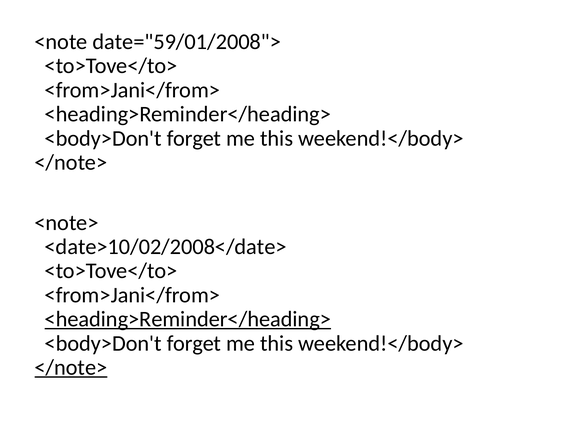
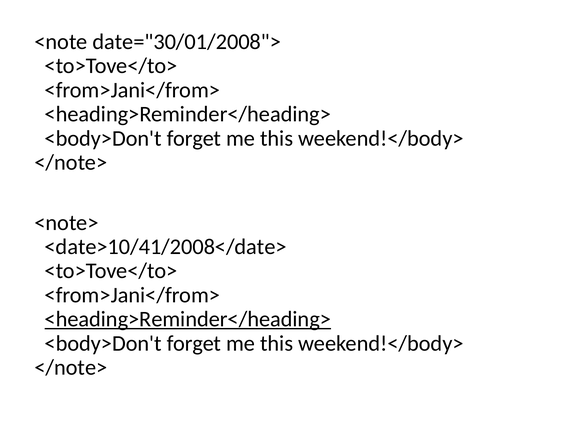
date="59/01/2008">: date="59/01/2008"> -> date="30/01/2008">
<date>10/02/2008</date>: <date>10/02/2008</date> -> <date>10/41/2008</date>
</note> at (71, 368) underline: present -> none
